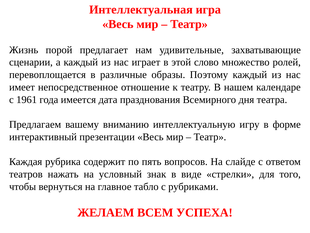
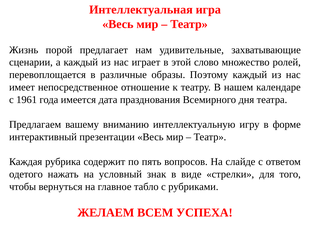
театров: театров -> одетого
